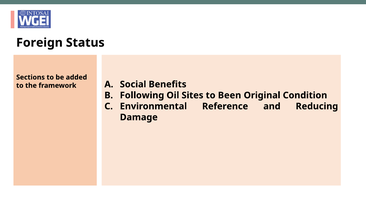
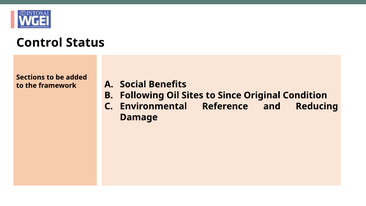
Foreign: Foreign -> Control
Been: Been -> Since
